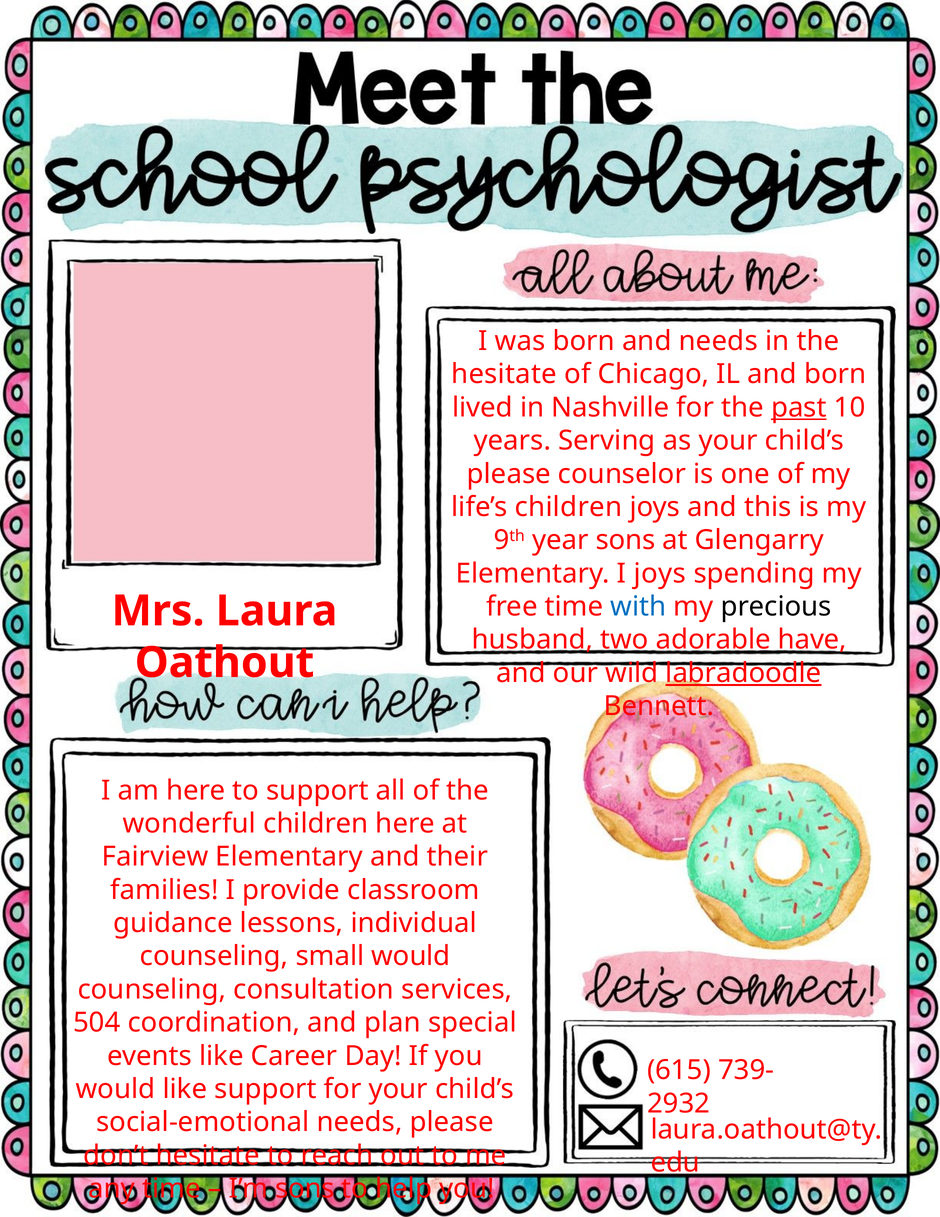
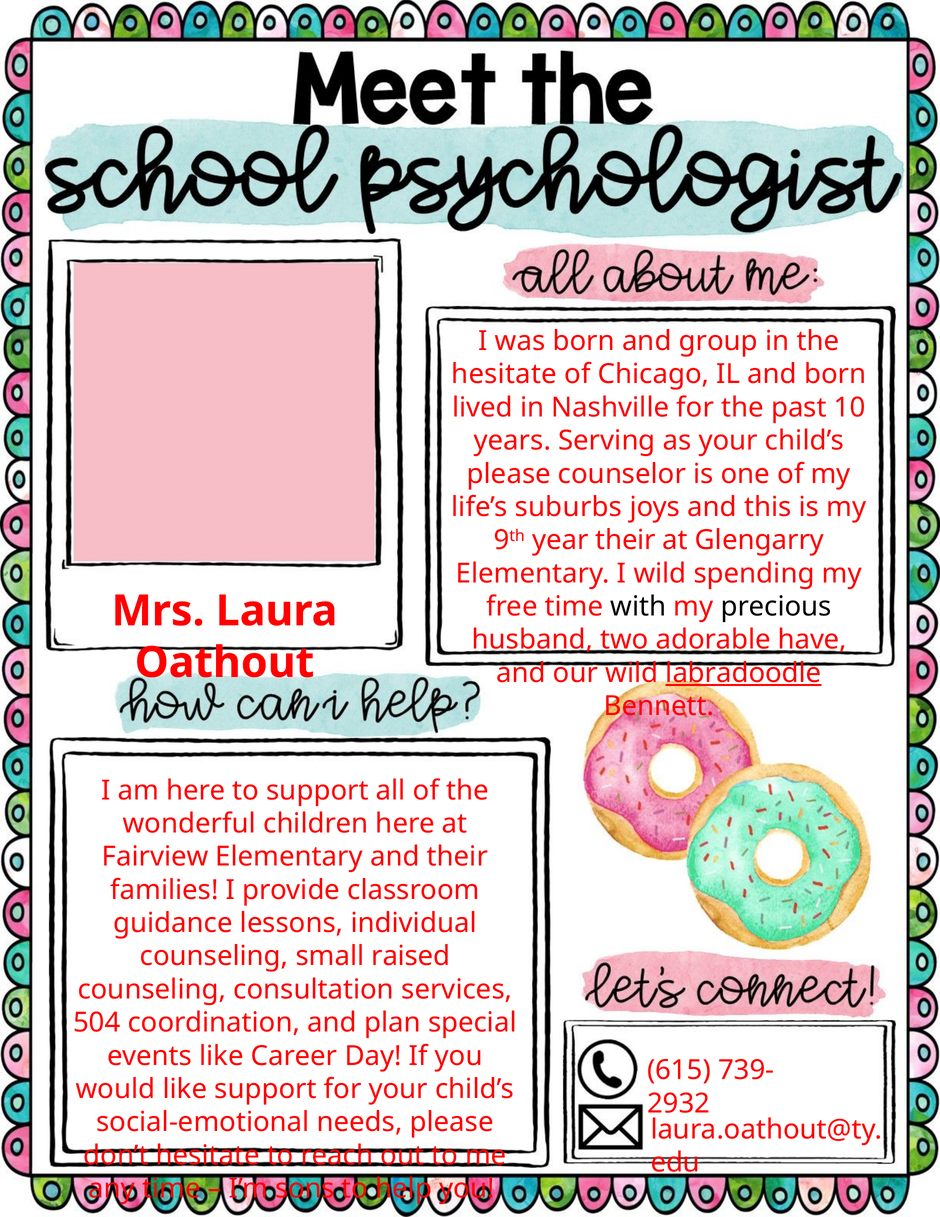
and needs: needs -> group
past underline: present -> none
life’s children: children -> suburbs
year sons: sons -> their
I joys: joys -> wild
with colour: blue -> black
small would: would -> raised
